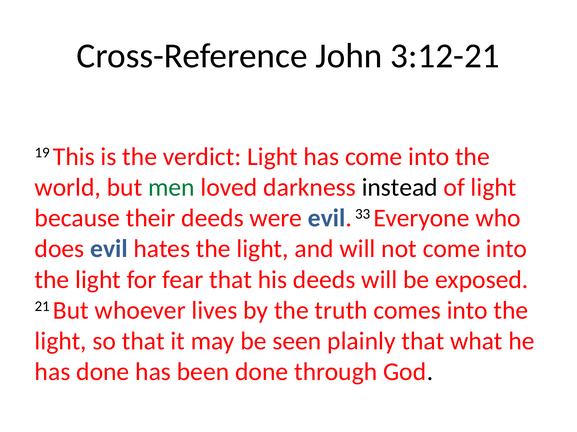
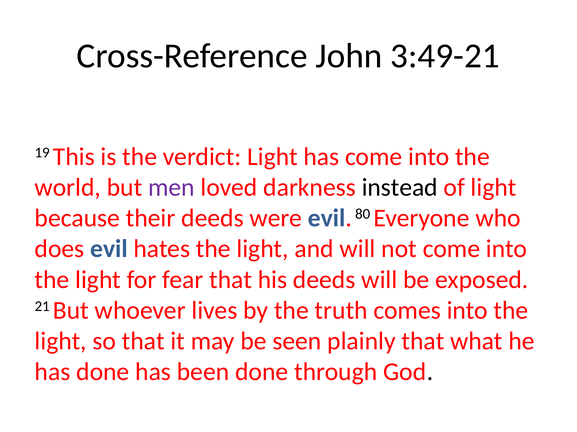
3:12-21: 3:12-21 -> 3:49-21
men colour: green -> purple
33: 33 -> 80
